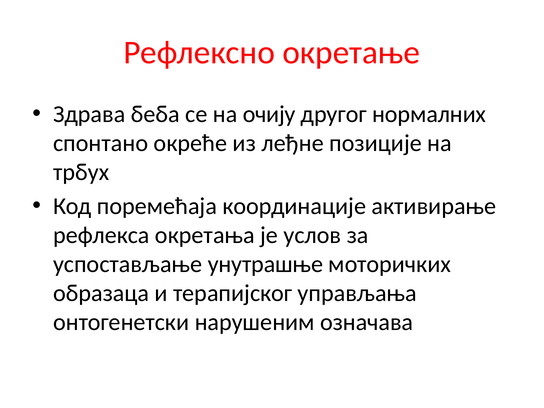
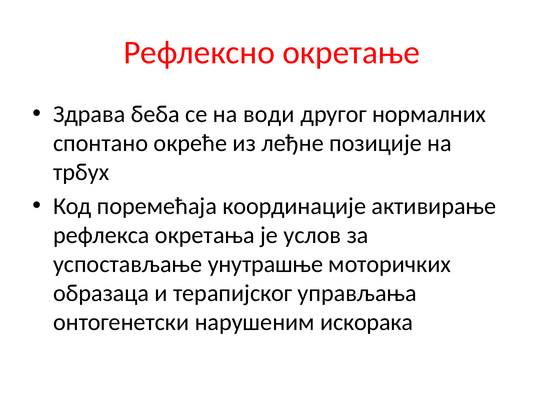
очију: очију -> води
означава: означава -> искорака
